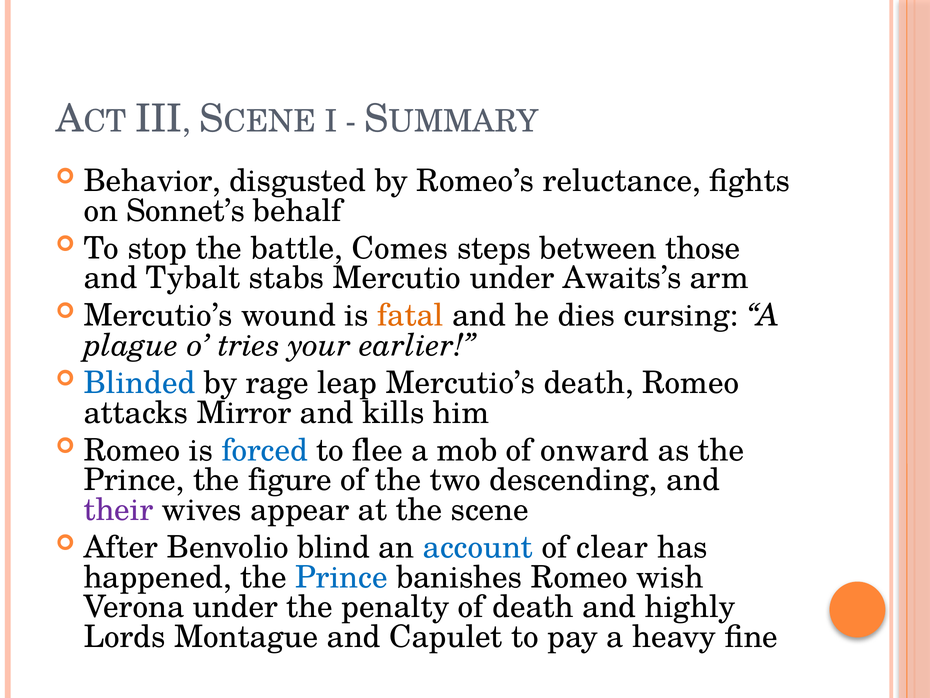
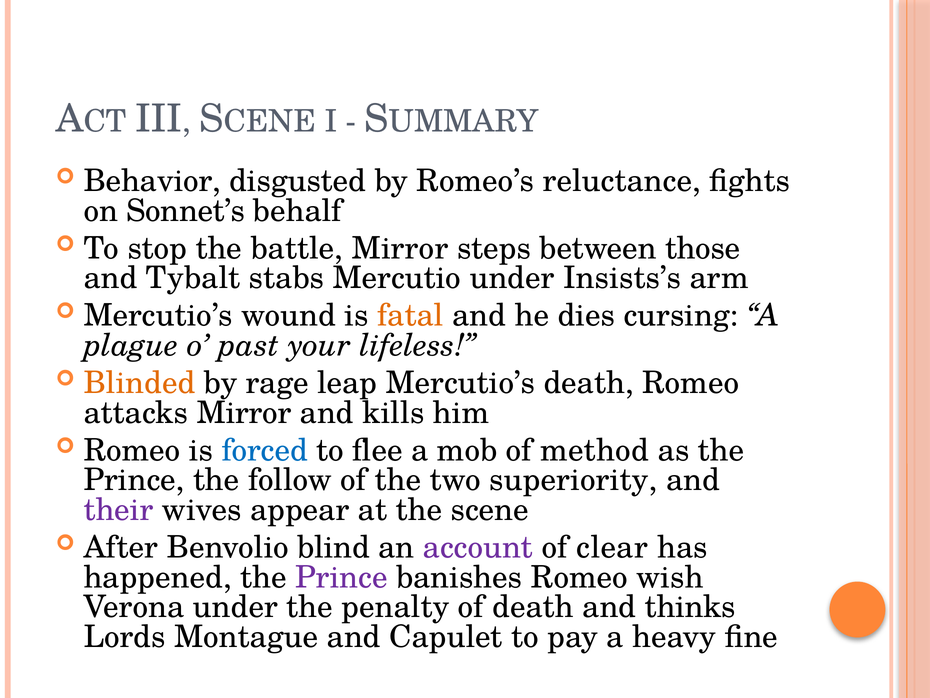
battle Comes: Comes -> Mirror
Awaits’s: Awaits’s -> Insists’s
tries: tries -> past
earlier: earlier -> lifeless
Blinded colour: blue -> orange
onward: onward -> method
figure: figure -> follow
descending: descending -> superiority
account colour: blue -> purple
Prince at (341, 577) colour: blue -> purple
highly: highly -> thinks
